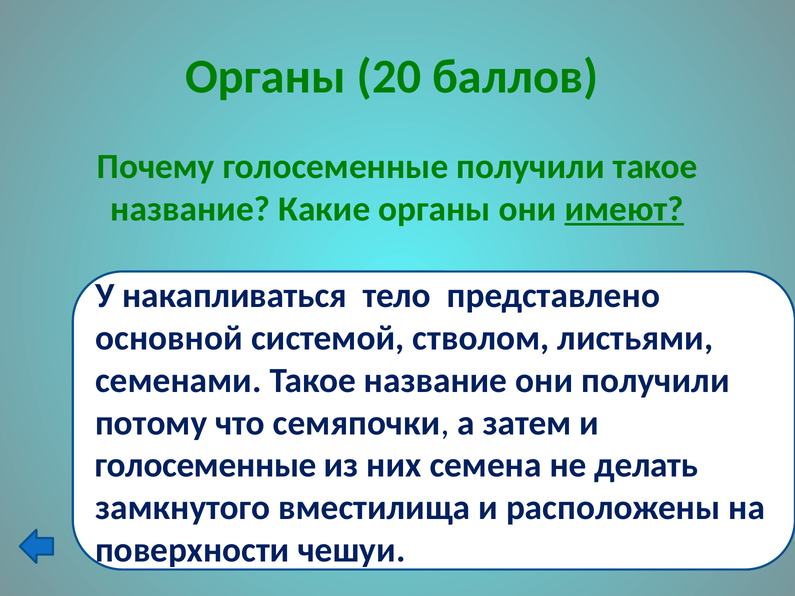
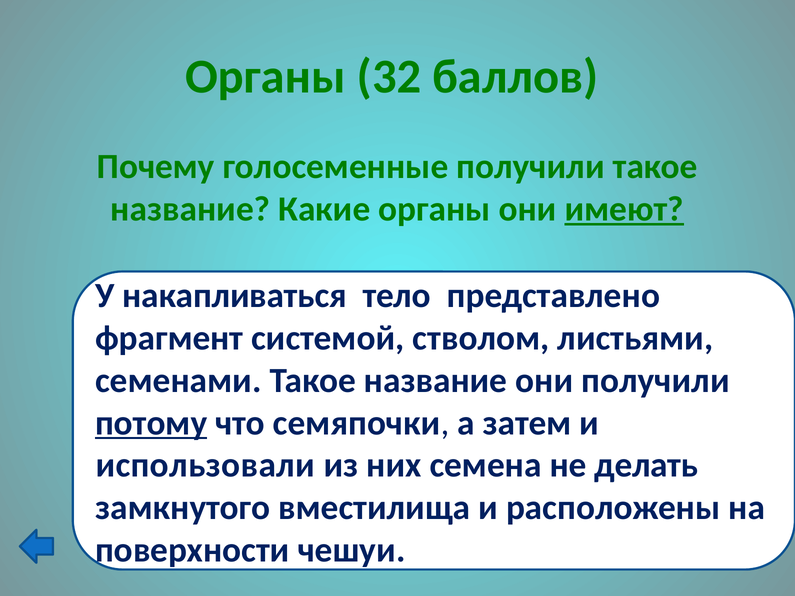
20: 20 -> 32
основной: основной -> фрагмент
потому underline: none -> present
голосеменные at (206, 466): голосеменные -> использовали
